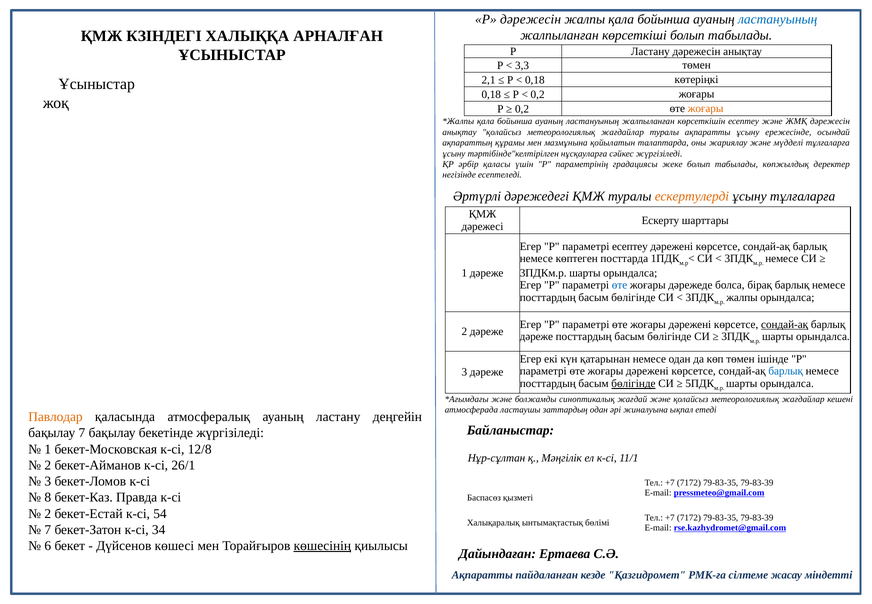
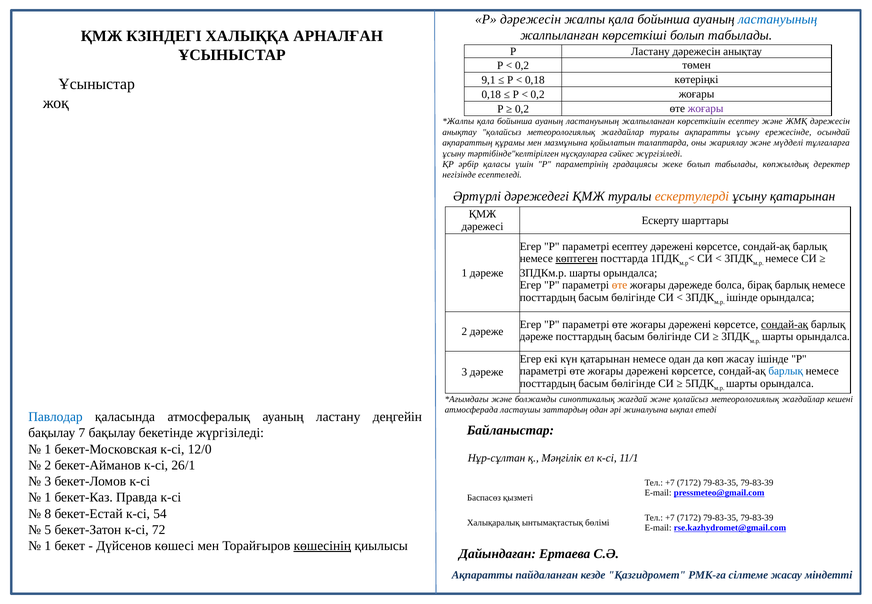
3,3 at (522, 66): 3,3 -> 0,2
2,1: 2,1 -> 9,1
жоғары at (706, 108) colour: orange -> purple
ұсыну тұлғаларға: тұлғаларға -> қатарынан
көптеген underline: none -> present
өте at (620, 285) colour: blue -> orange
жалпы at (742, 297): жалпы -> ішінде
көп төмен: төмен -> жасау
бөлігінде at (633, 383) underline: present -> none
Павлодар colour: orange -> blue
12/8: 12/8 -> 12/0
8 at (48, 497): 8 -> 1
2 at (48, 513): 2 -> 8
7 at (48, 529): 7 -> 5
34: 34 -> 72
6 at (48, 546): 6 -> 1
